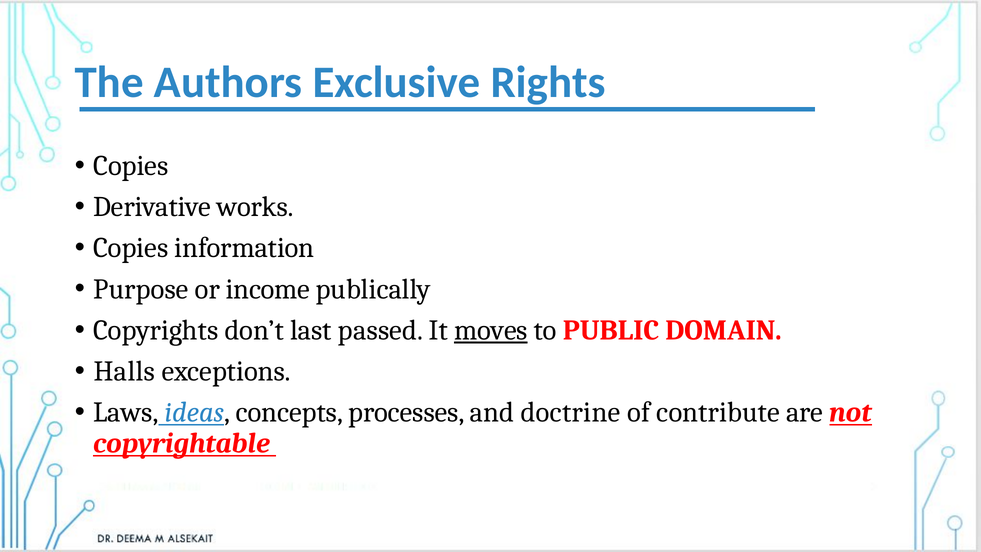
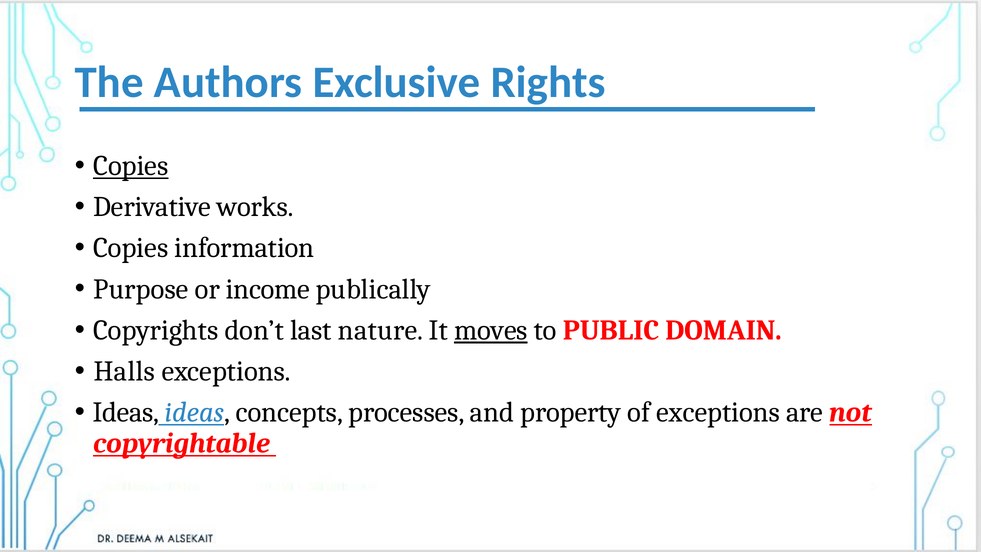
Copies at (131, 166) underline: none -> present
passed: passed -> nature
Laws at (126, 412): Laws -> Ideas
doctrine: doctrine -> property
of contribute: contribute -> exceptions
